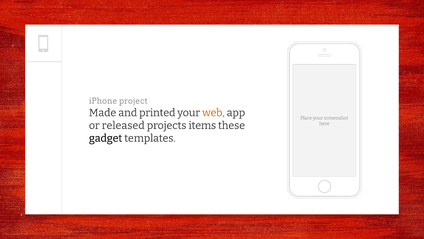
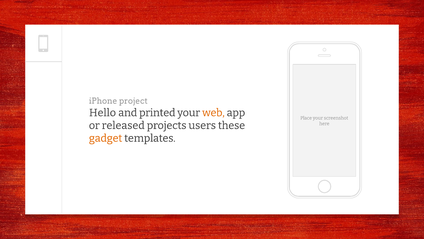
Made: Made -> Hello
items: items -> users
gadget colour: black -> orange
